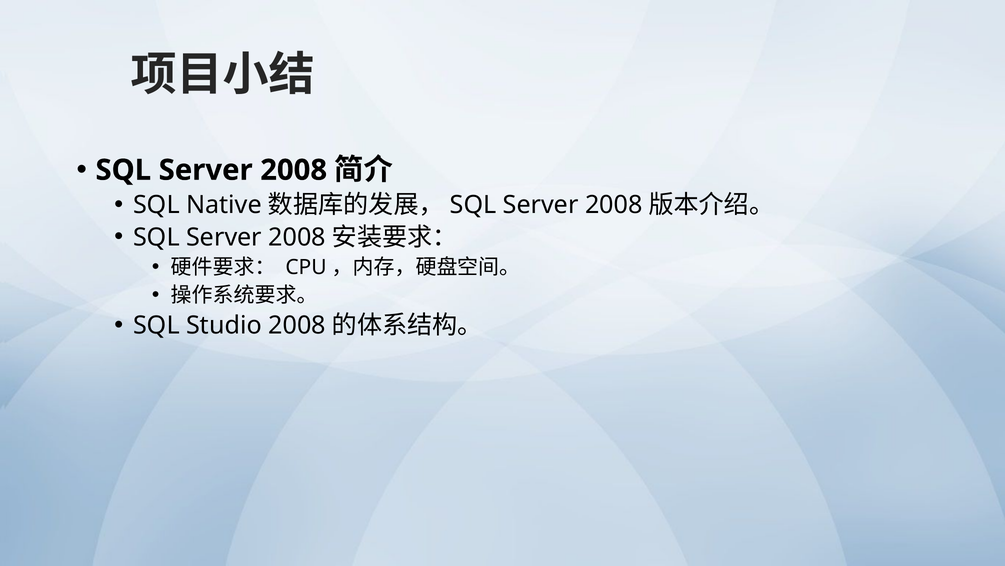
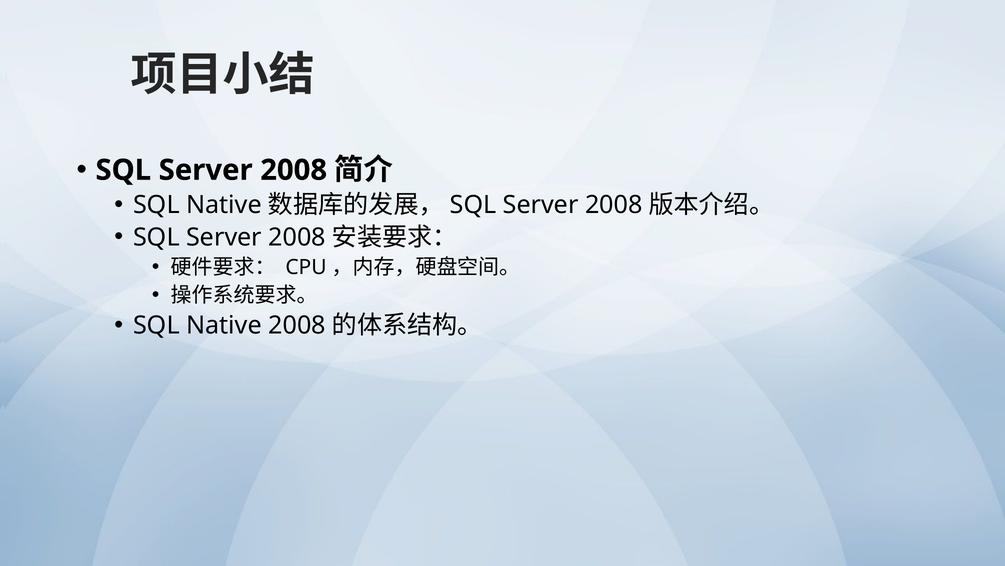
Studio at (224, 325): Studio -> Native
